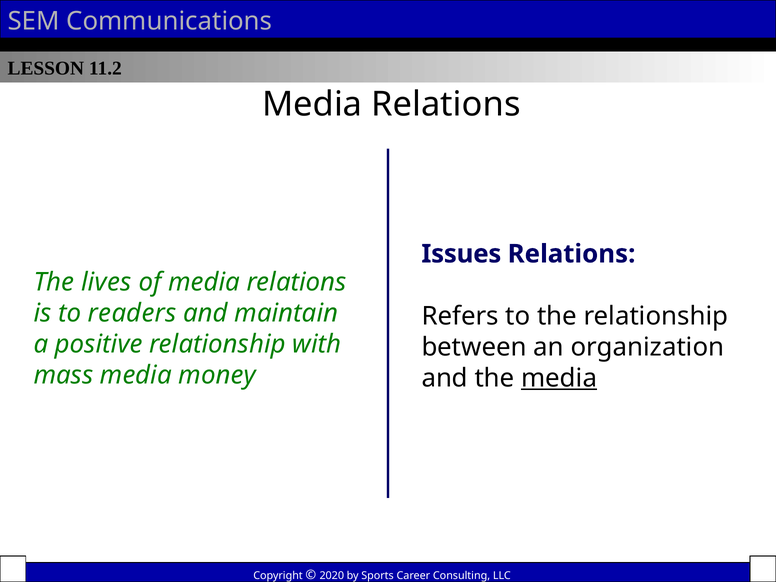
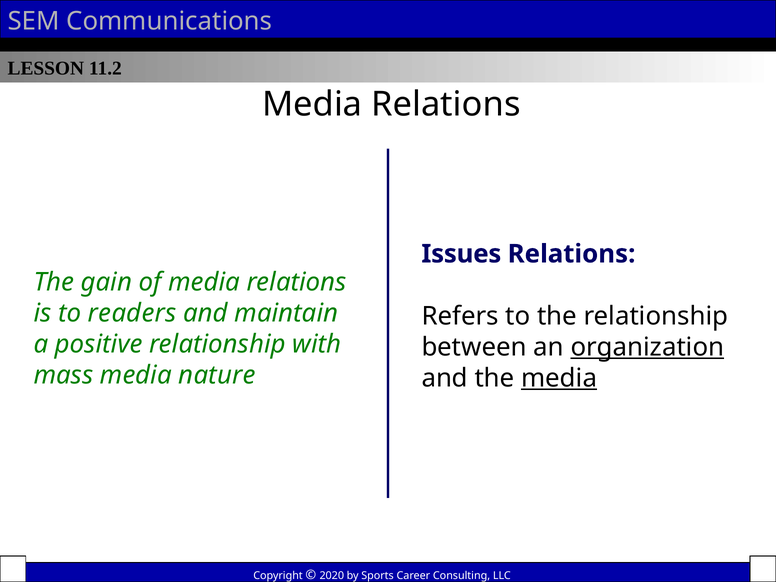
lives: lives -> gain
organization underline: none -> present
money: money -> nature
